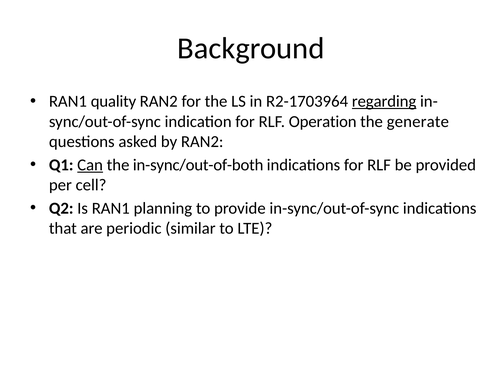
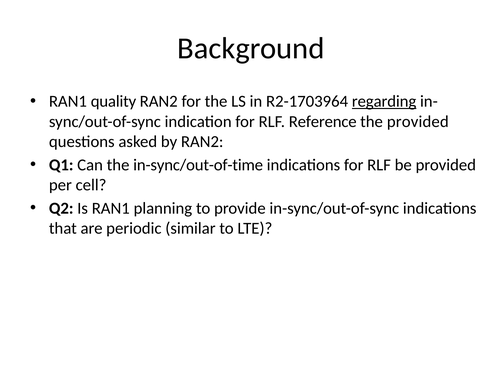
Operation: Operation -> Reference
the generate: generate -> provided
Can underline: present -> none
in-sync/out-of-both: in-sync/out-of-both -> in-sync/out-of-time
